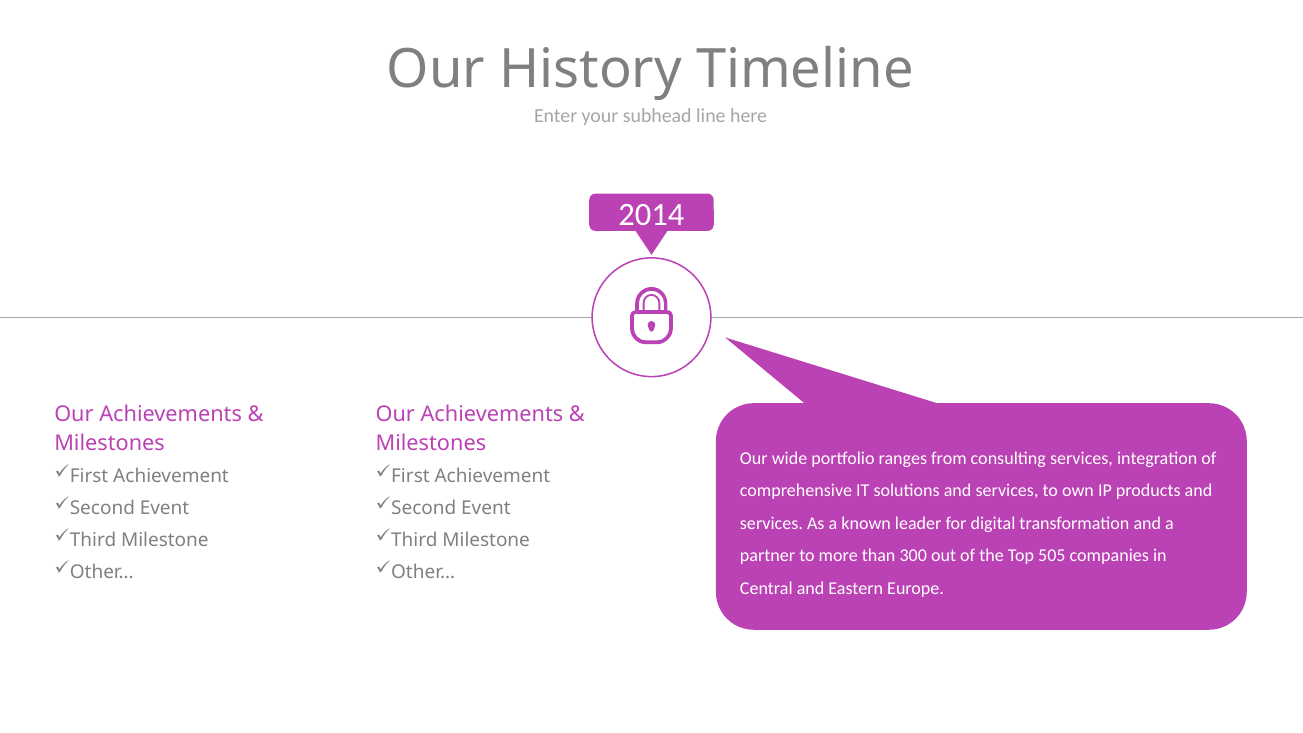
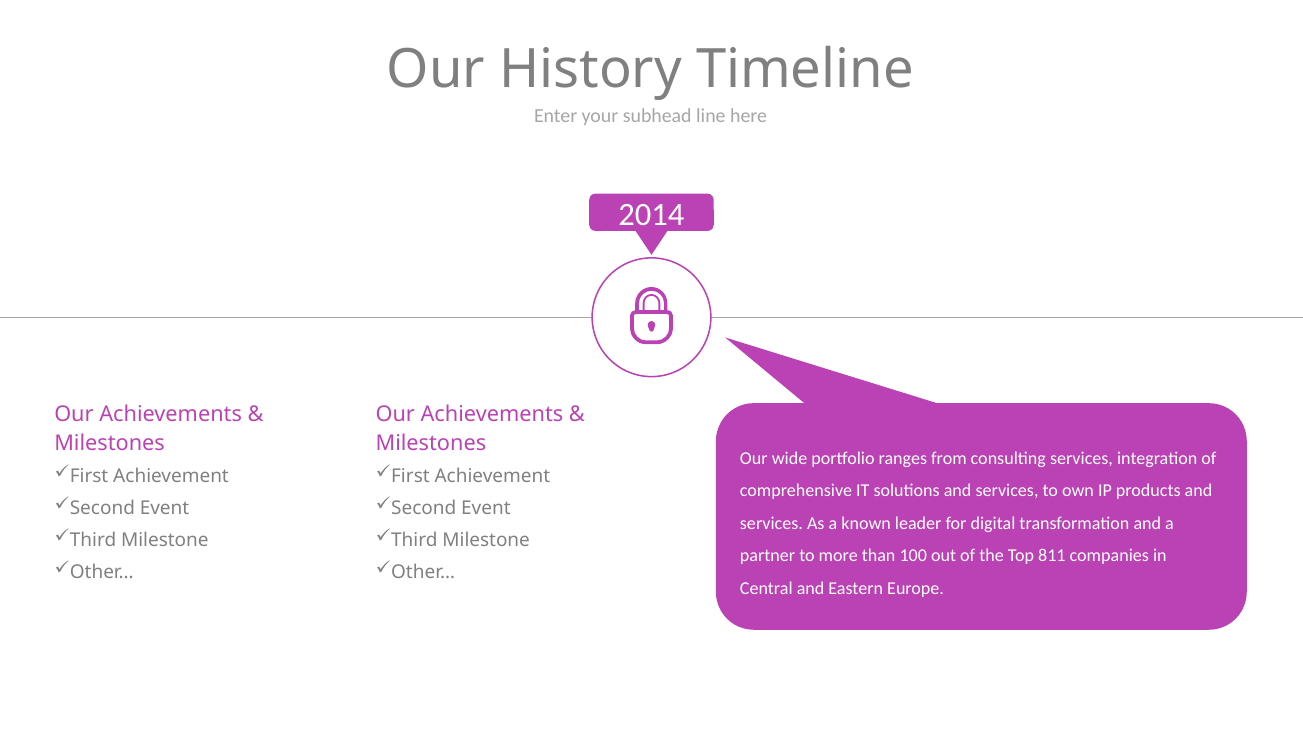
300: 300 -> 100
505: 505 -> 811
